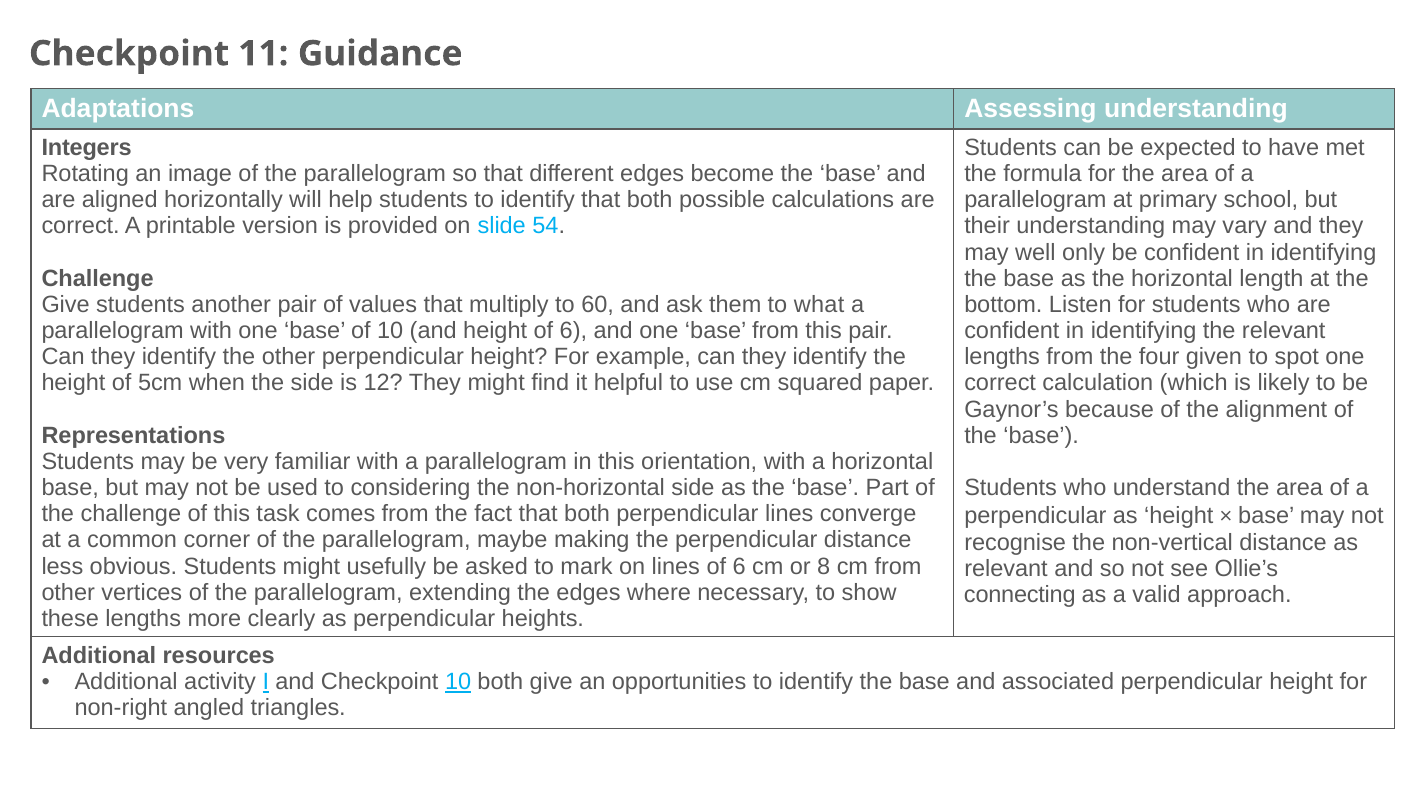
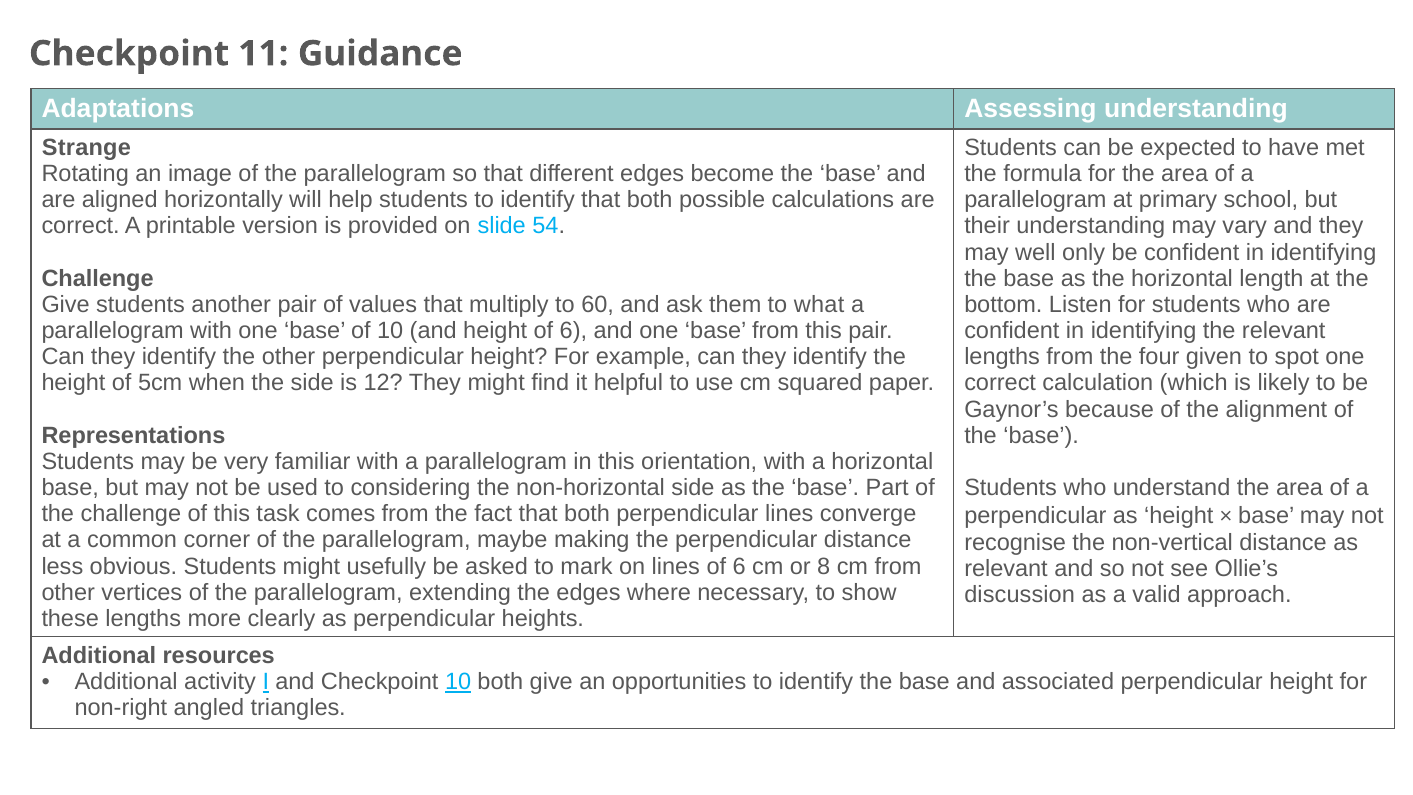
Integers: Integers -> Strange
connecting: connecting -> discussion
